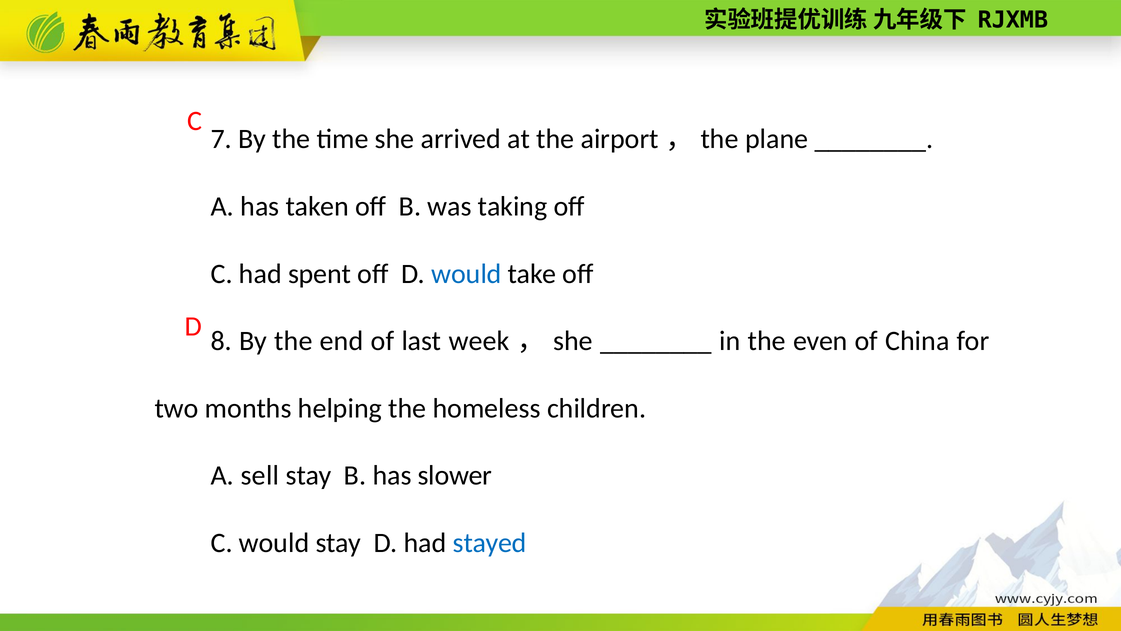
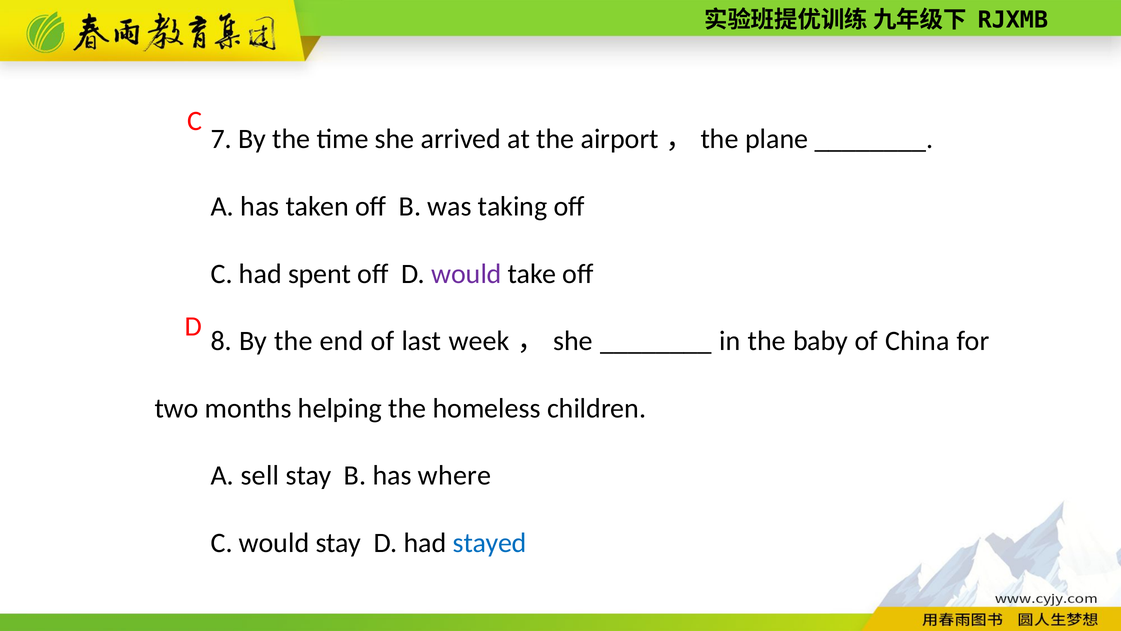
would at (466, 274) colour: blue -> purple
even: even -> baby
slower: slower -> where
